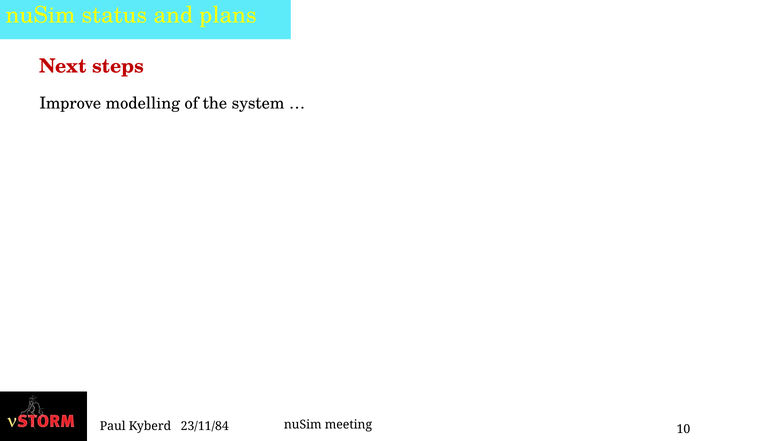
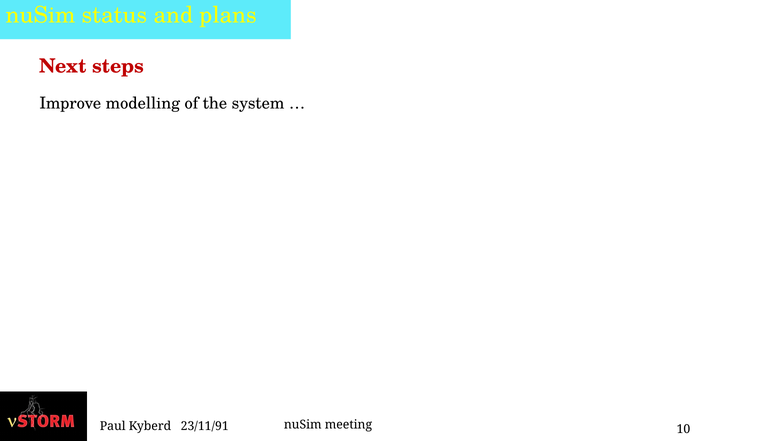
23/11/84: 23/11/84 -> 23/11/91
